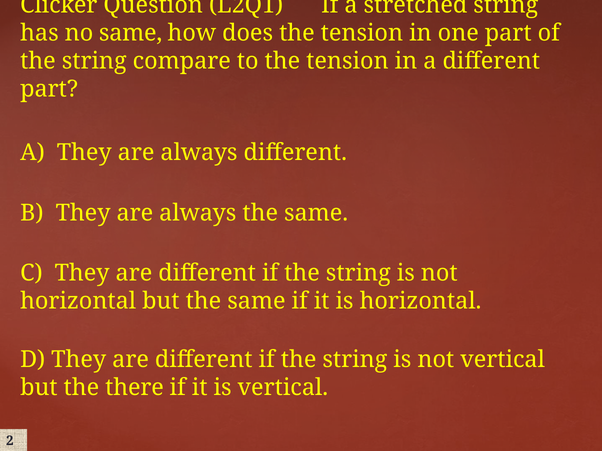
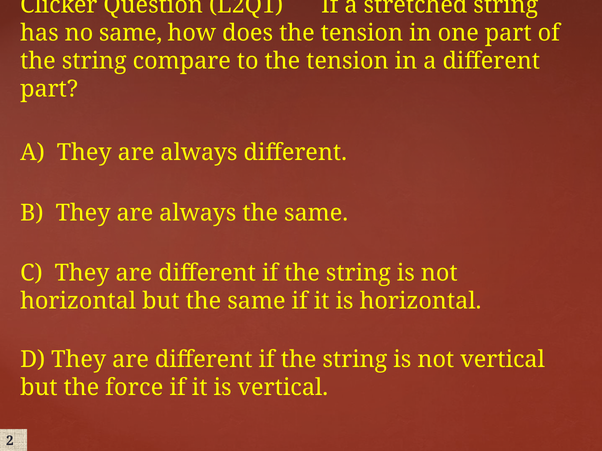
there: there -> force
